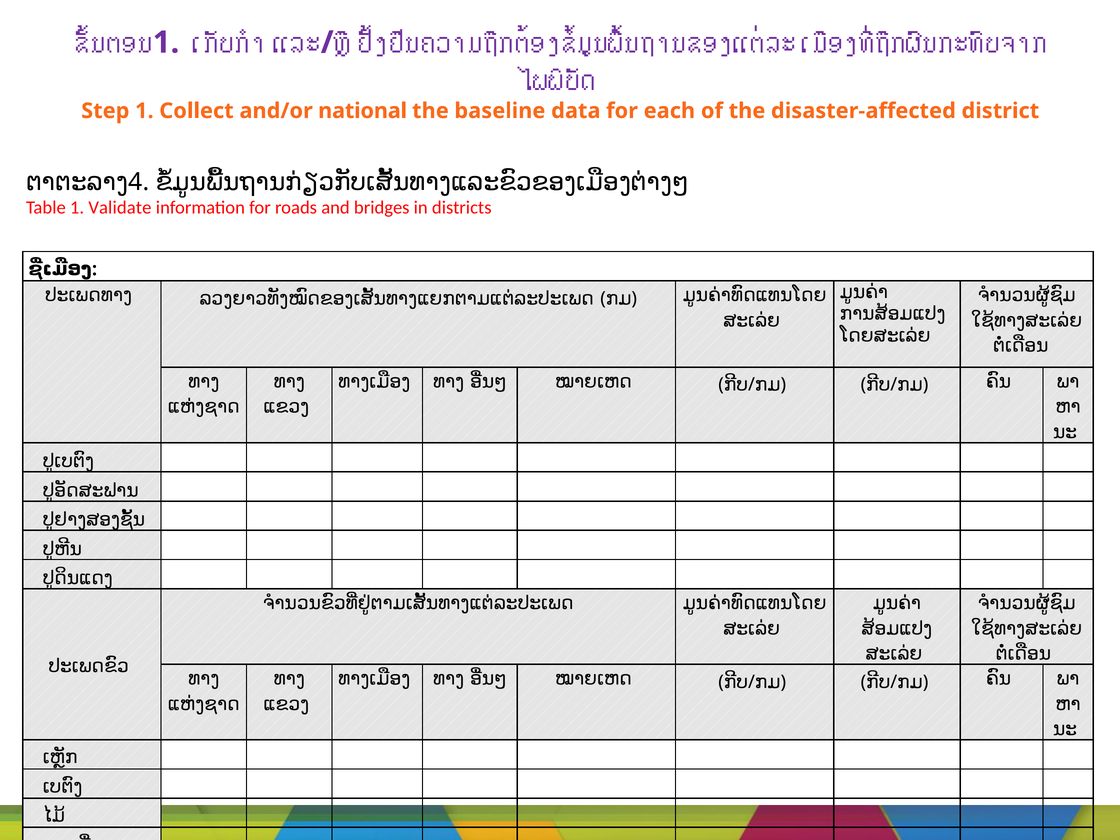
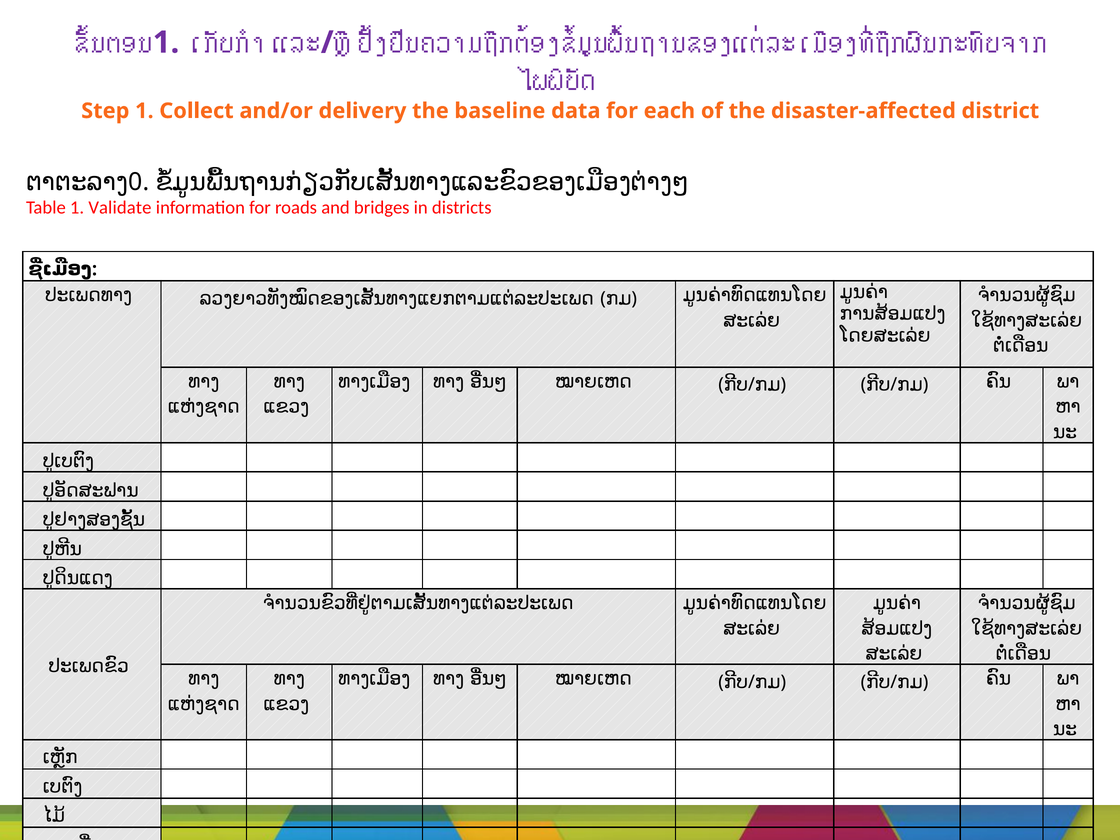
national: national -> delivery
4: 4 -> 0
